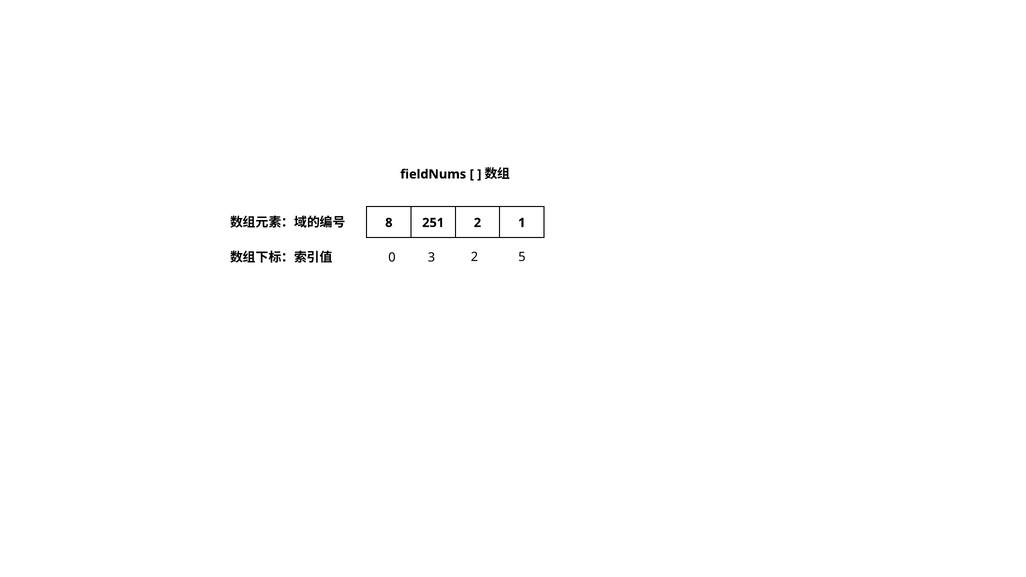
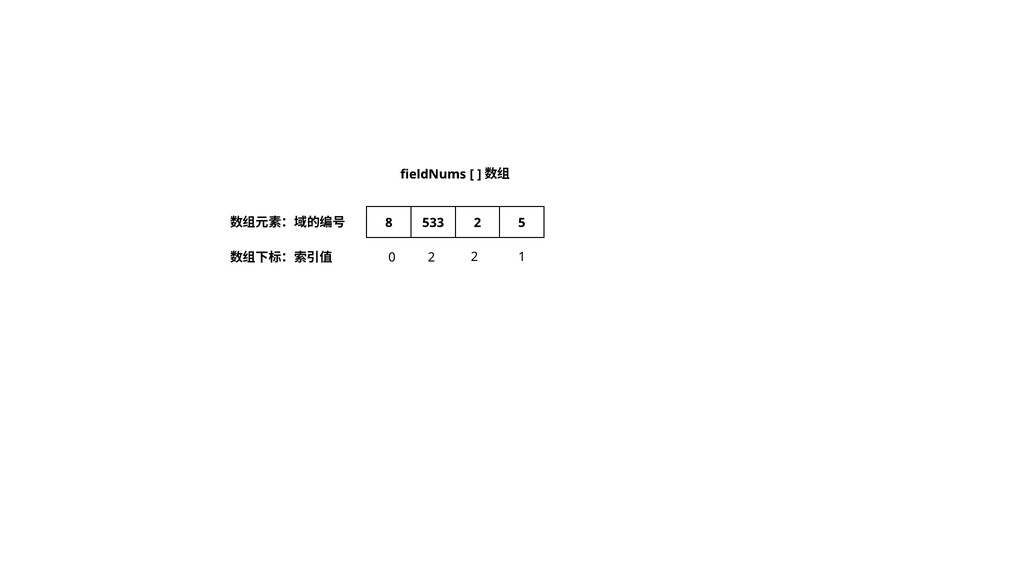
251: 251 -> 533
1: 1 -> 5
0 3: 3 -> 2
5: 5 -> 1
